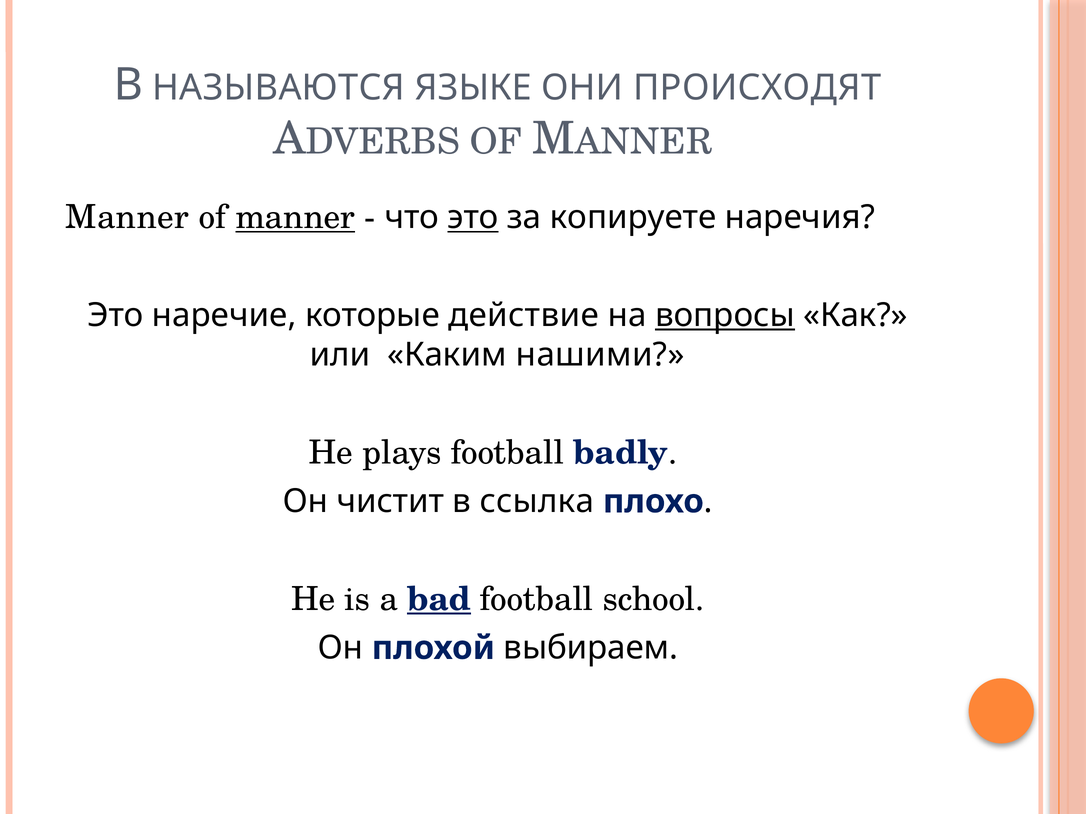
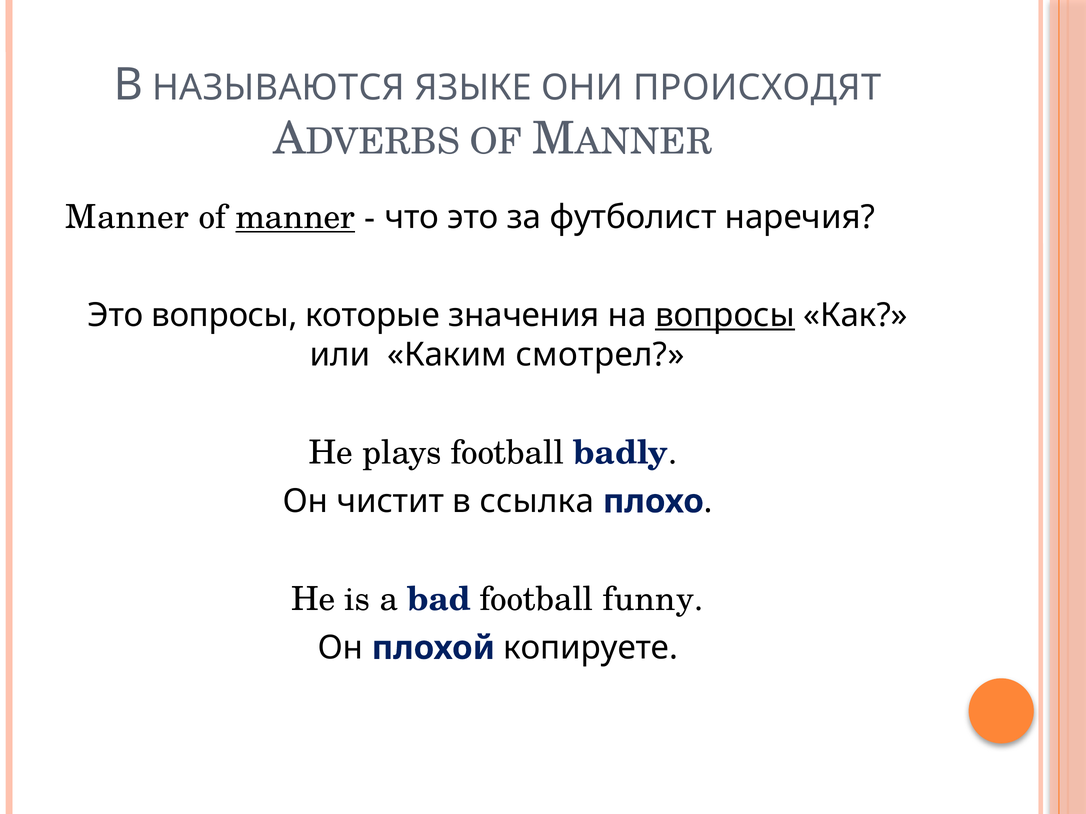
это at (473, 218) underline: present -> none
копируете: копируете -> футболист
Это наречие: наречие -> вопросы
действие: действие -> значения
нашими: нашими -> смотрел
bad underline: present -> none
school: school -> funny
выбираем: выбираем -> копируете
